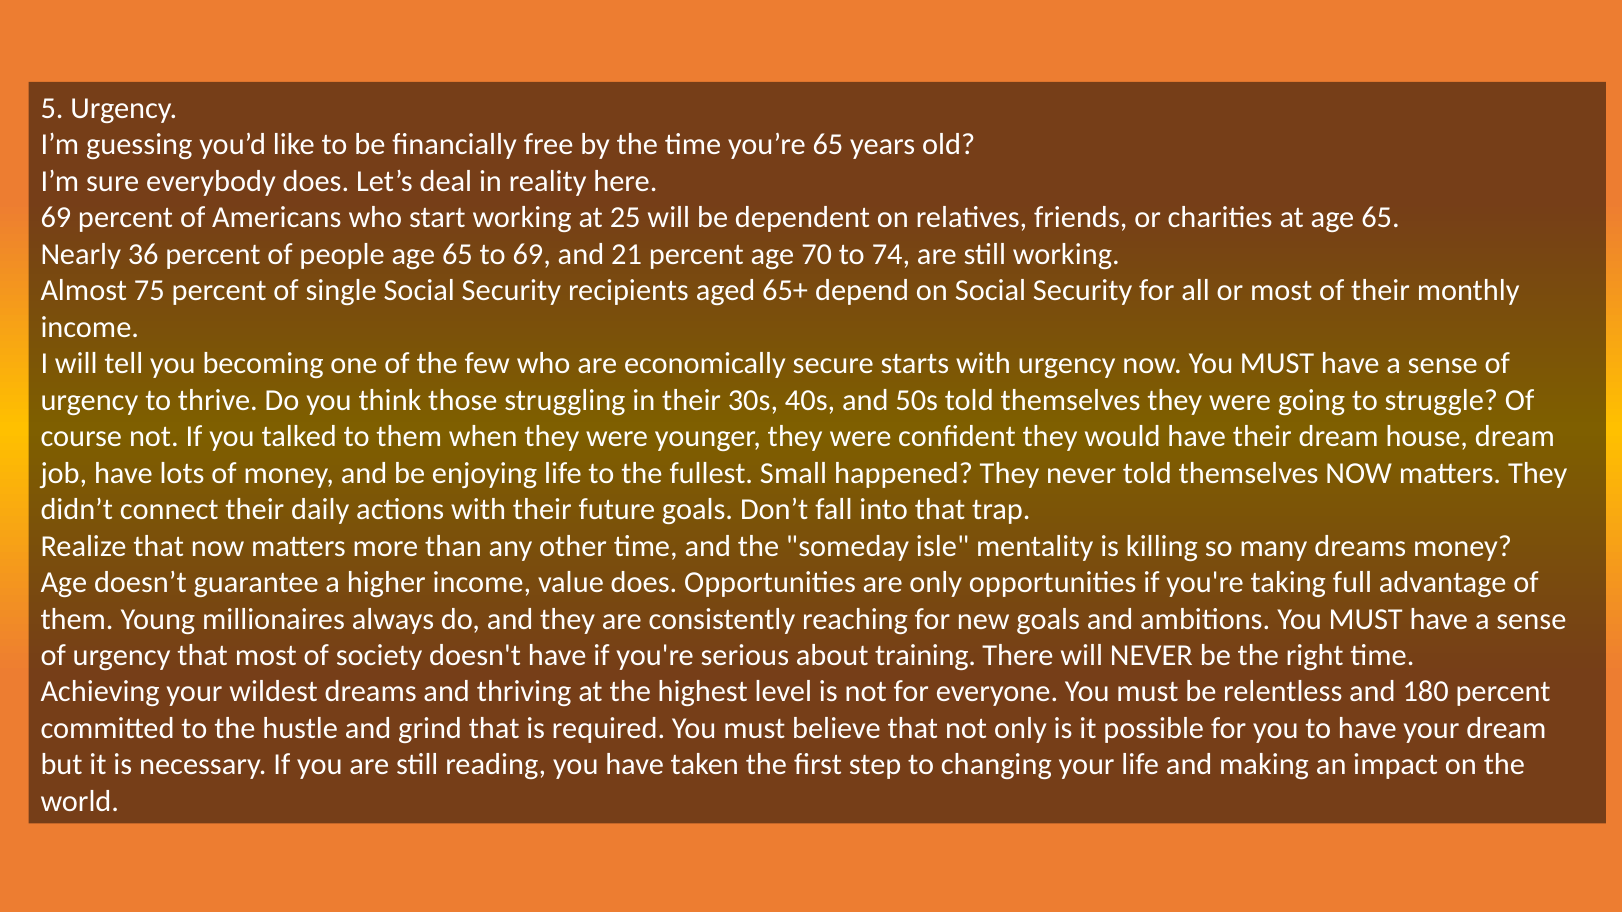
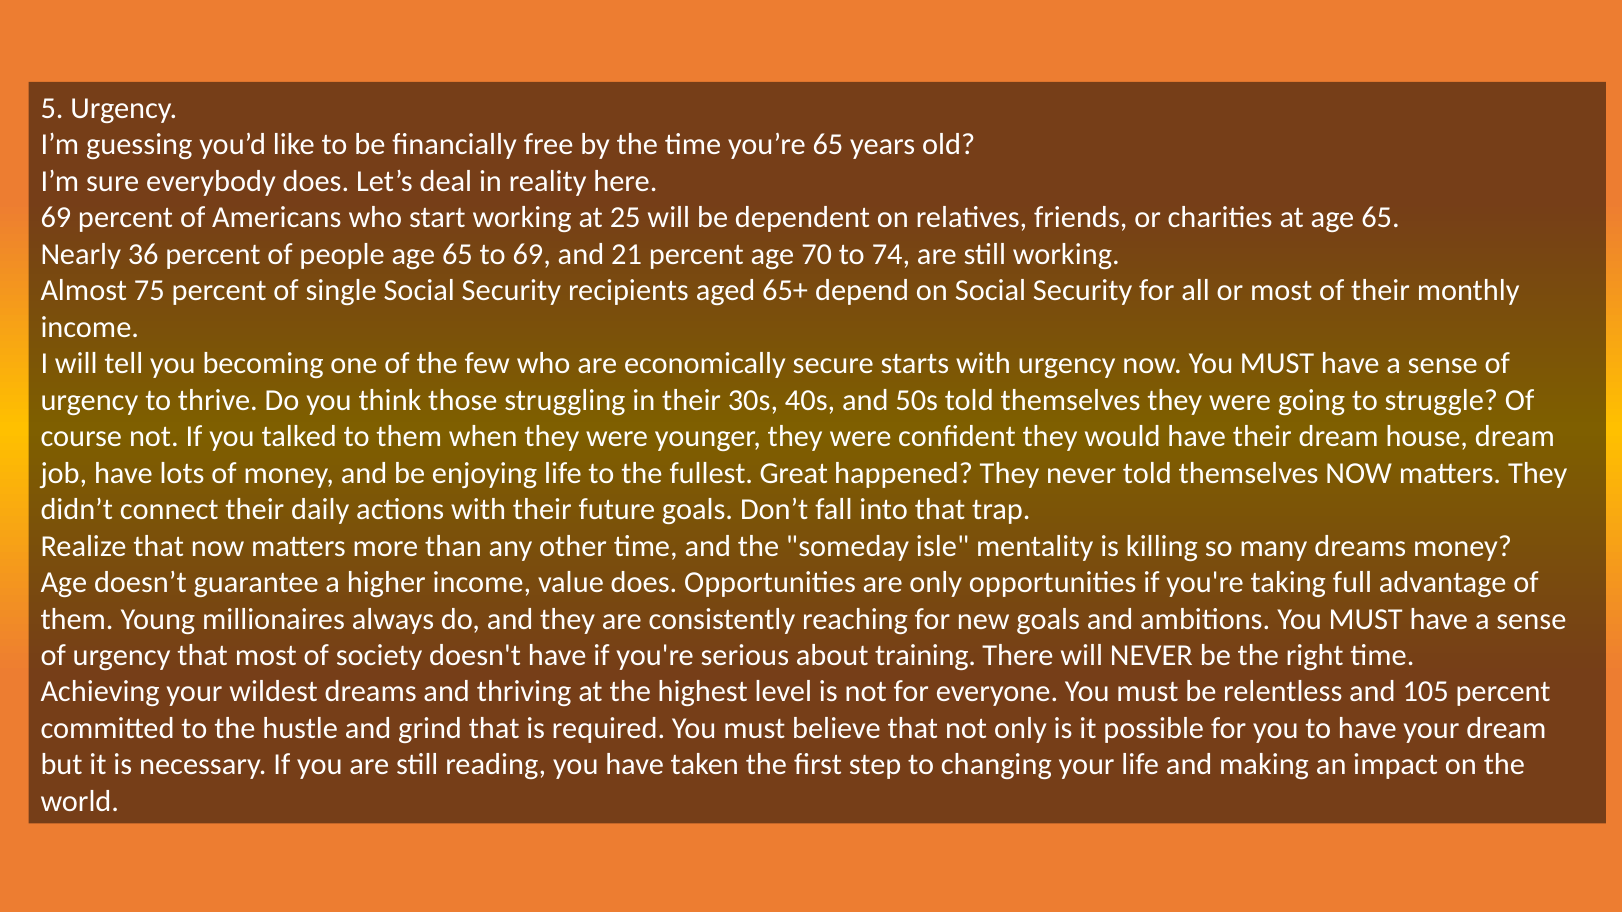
Small: Small -> Great
180: 180 -> 105
